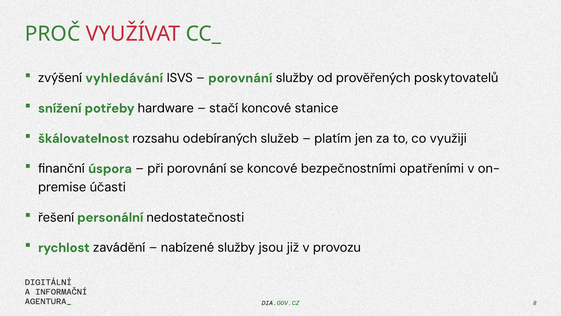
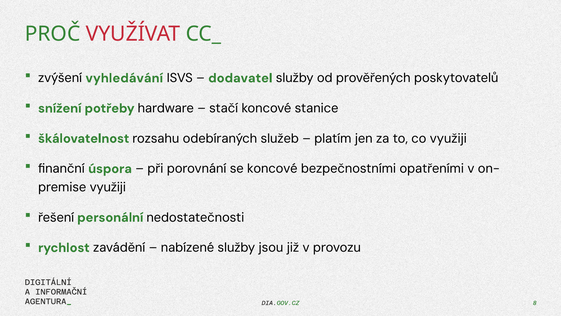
porovnání at (240, 78): porovnání -> dodavatel
účasti at (108, 187): účasti -> využiji
